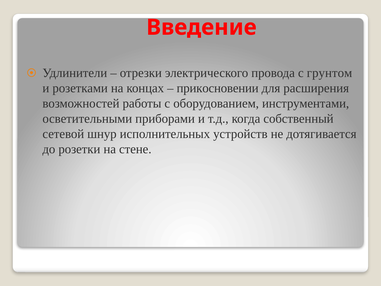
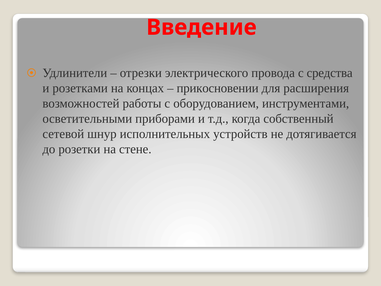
грунтом: грунтом -> средства
